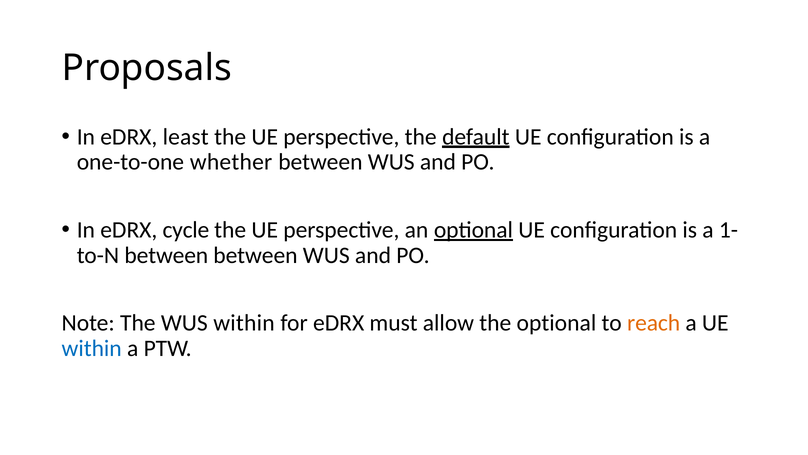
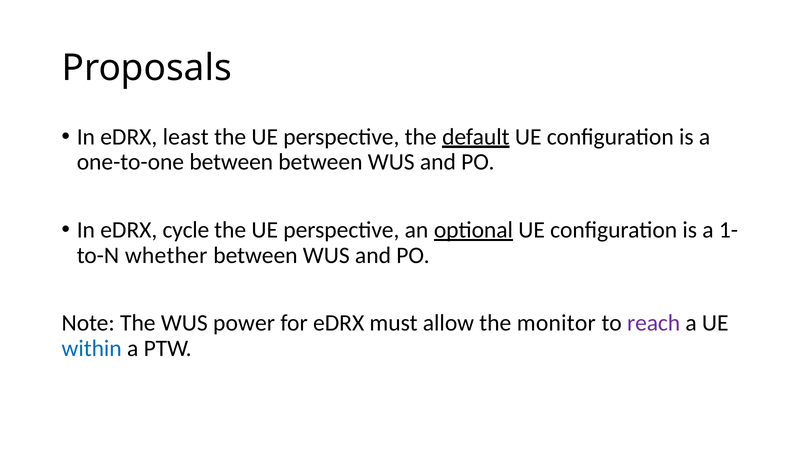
one-to-one whether: whether -> between
between at (166, 255): between -> whether
WUS within: within -> power
the optional: optional -> monitor
reach colour: orange -> purple
